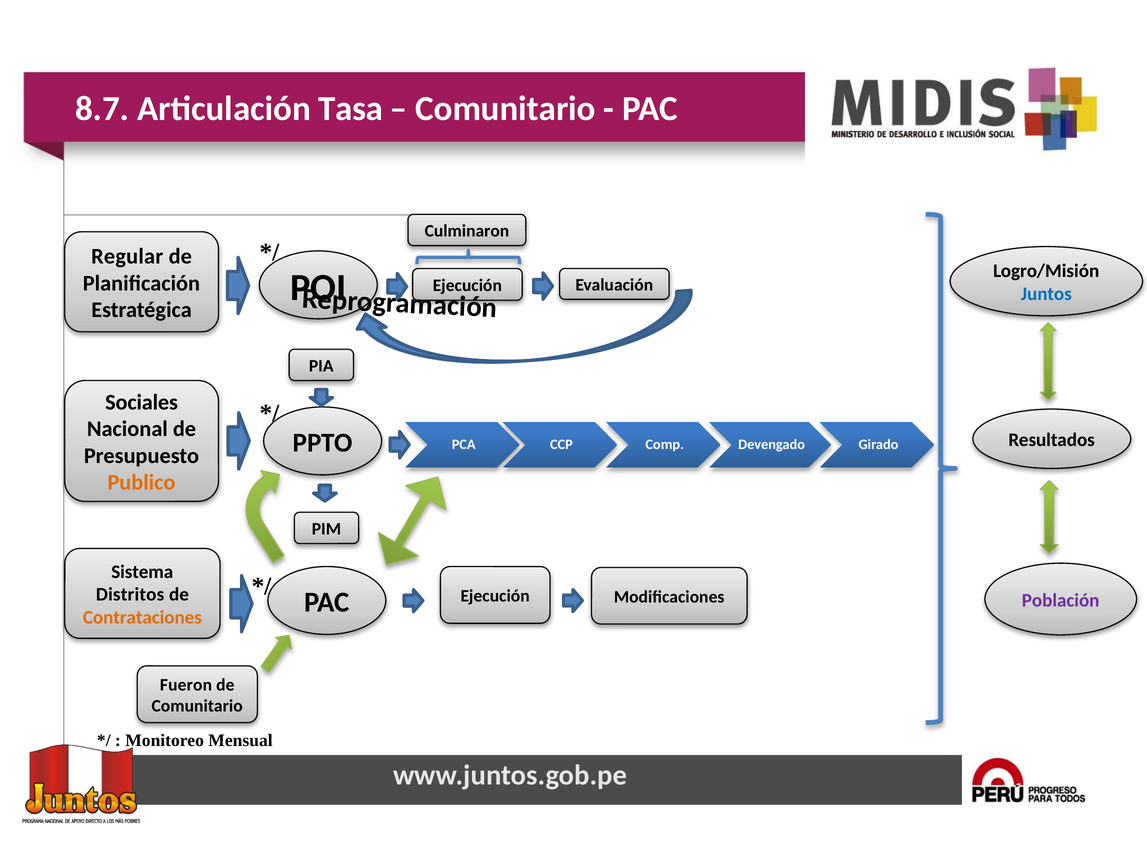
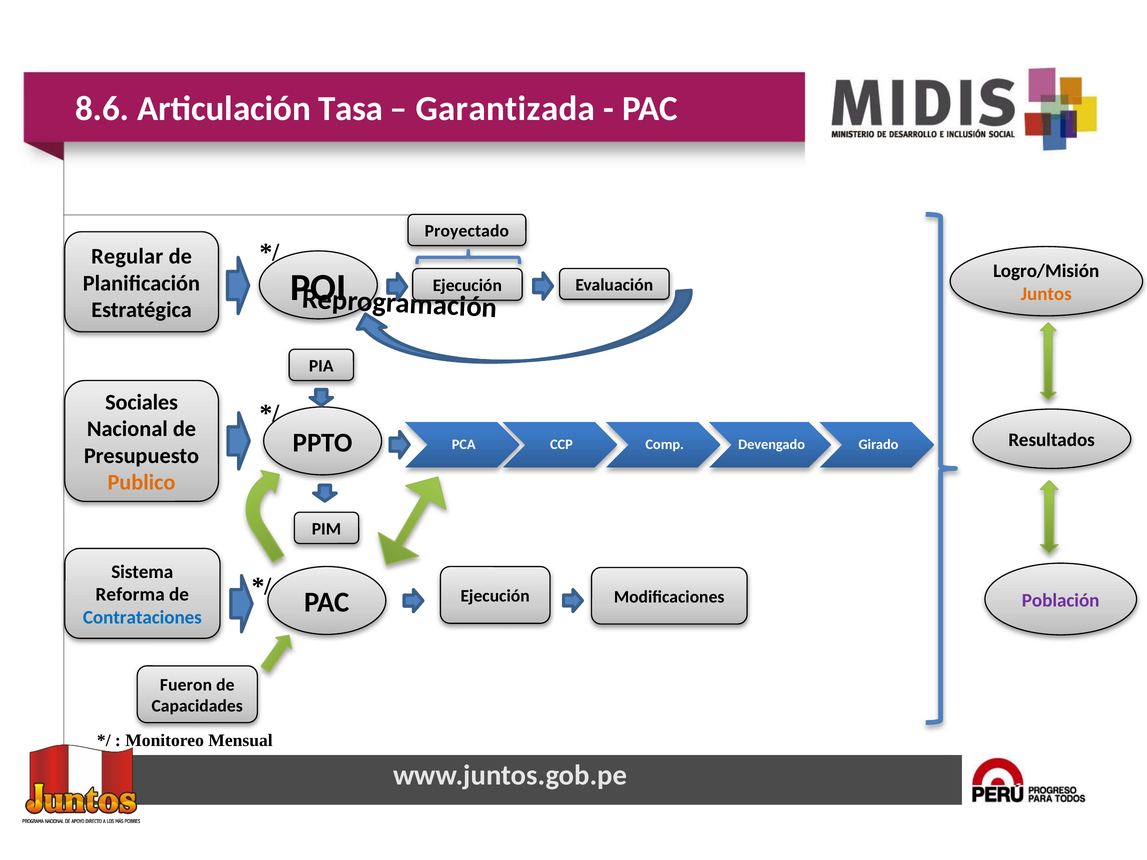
8.7: 8.7 -> 8.6
Comunitario at (506, 109): Comunitario -> Garantizada
Culminaron: Culminaron -> Proyectado
Juntos colour: blue -> orange
Distritos: Distritos -> Reforma
Contrataciones colour: orange -> blue
Comunitario at (197, 706): Comunitario -> Capacidades
